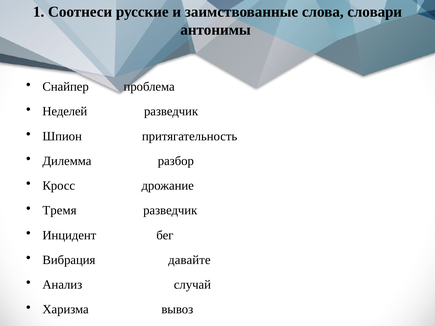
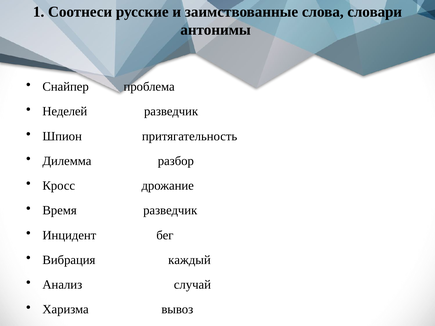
Тремя: Тремя -> Время
давайте: давайте -> каждый
